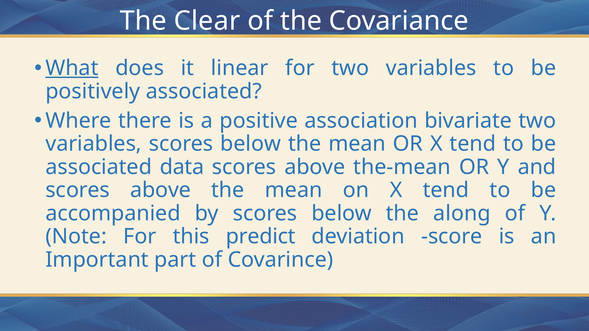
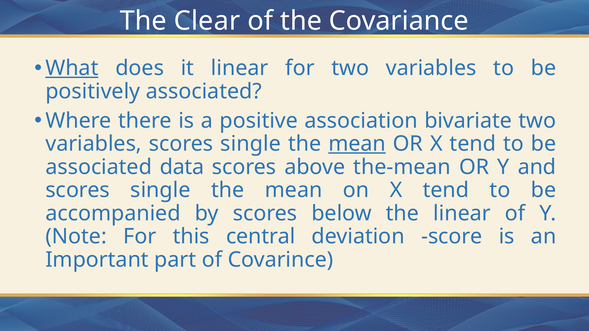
variables scores below: below -> single
mean at (357, 144) underline: none -> present
above at (161, 190): above -> single
the along: along -> linear
predict: predict -> central
